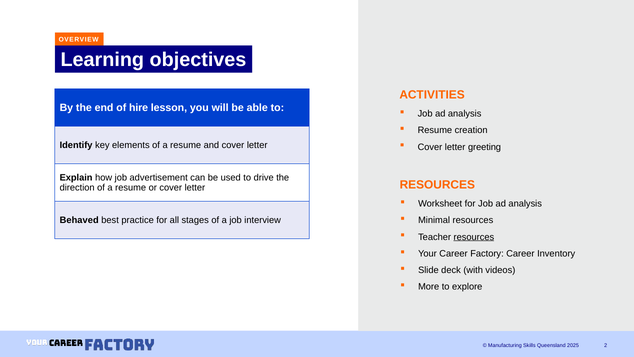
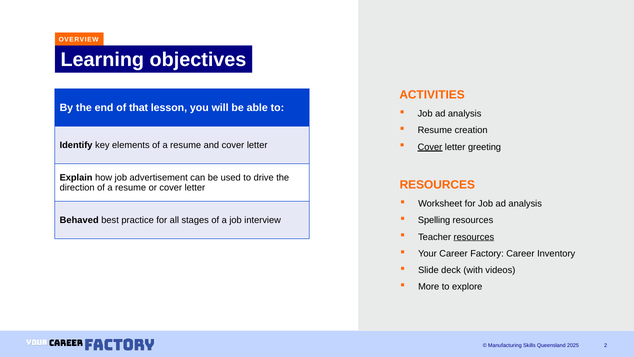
hire: hire -> that
Cover at (430, 147) underline: none -> present
Minimal: Minimal -> Spelling
